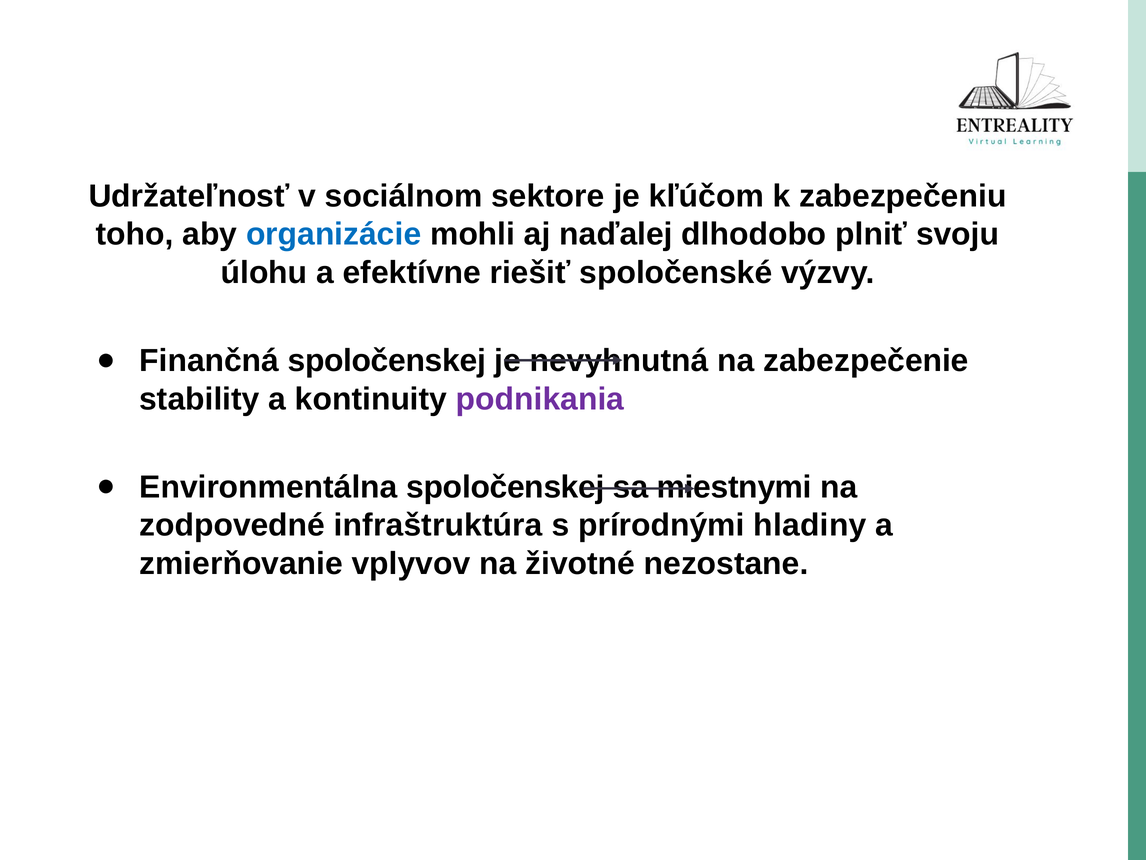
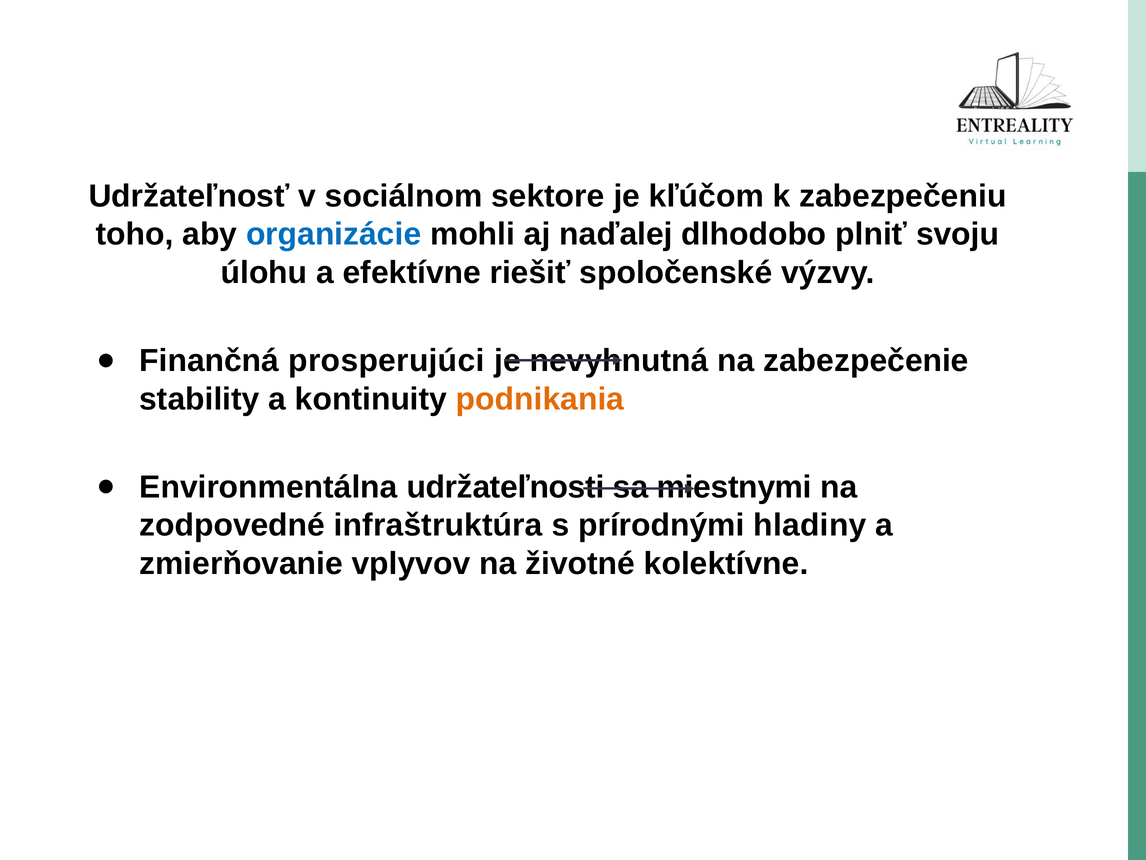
Finančná spoločenskej: spoločenskej -> prosperujúci
podnikania colour: purple -> orange
Environmentálna spoločenskej: spoločenskej -> udržateľnosti
nezostane: nezostane -> kolektívne
